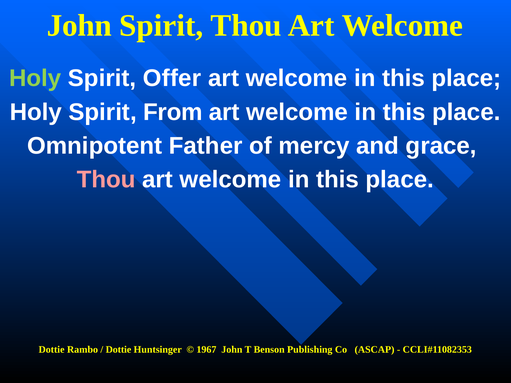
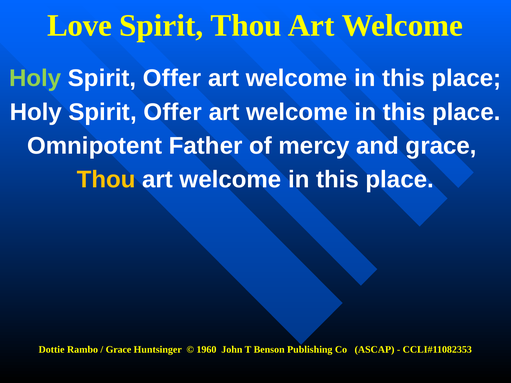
John at (79, 26): John -> Love
From at (173, 112): From -> Offer
Thou at (106, 180) colour: pink -> yellow
Dottie at (118, 350): Dottie -> Grace
1967: 1967 -> 1960
